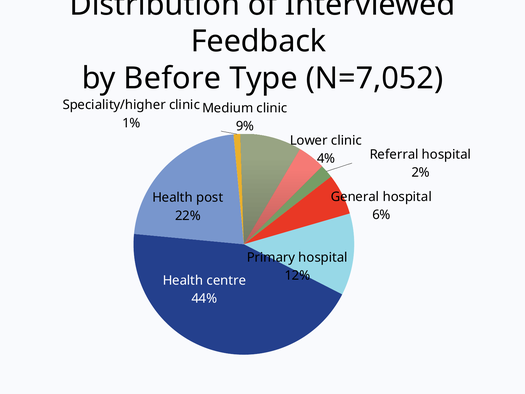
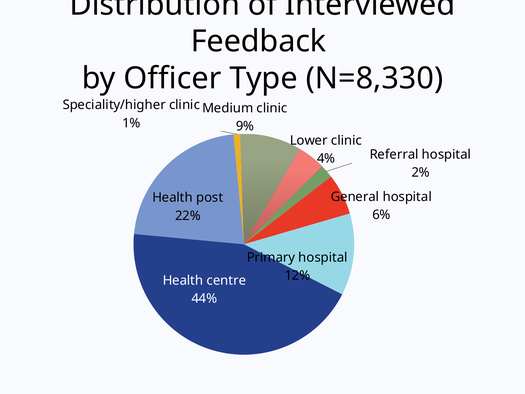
Before: Before -> Officer
N=7,052: N=7,052 -> N=8,330
